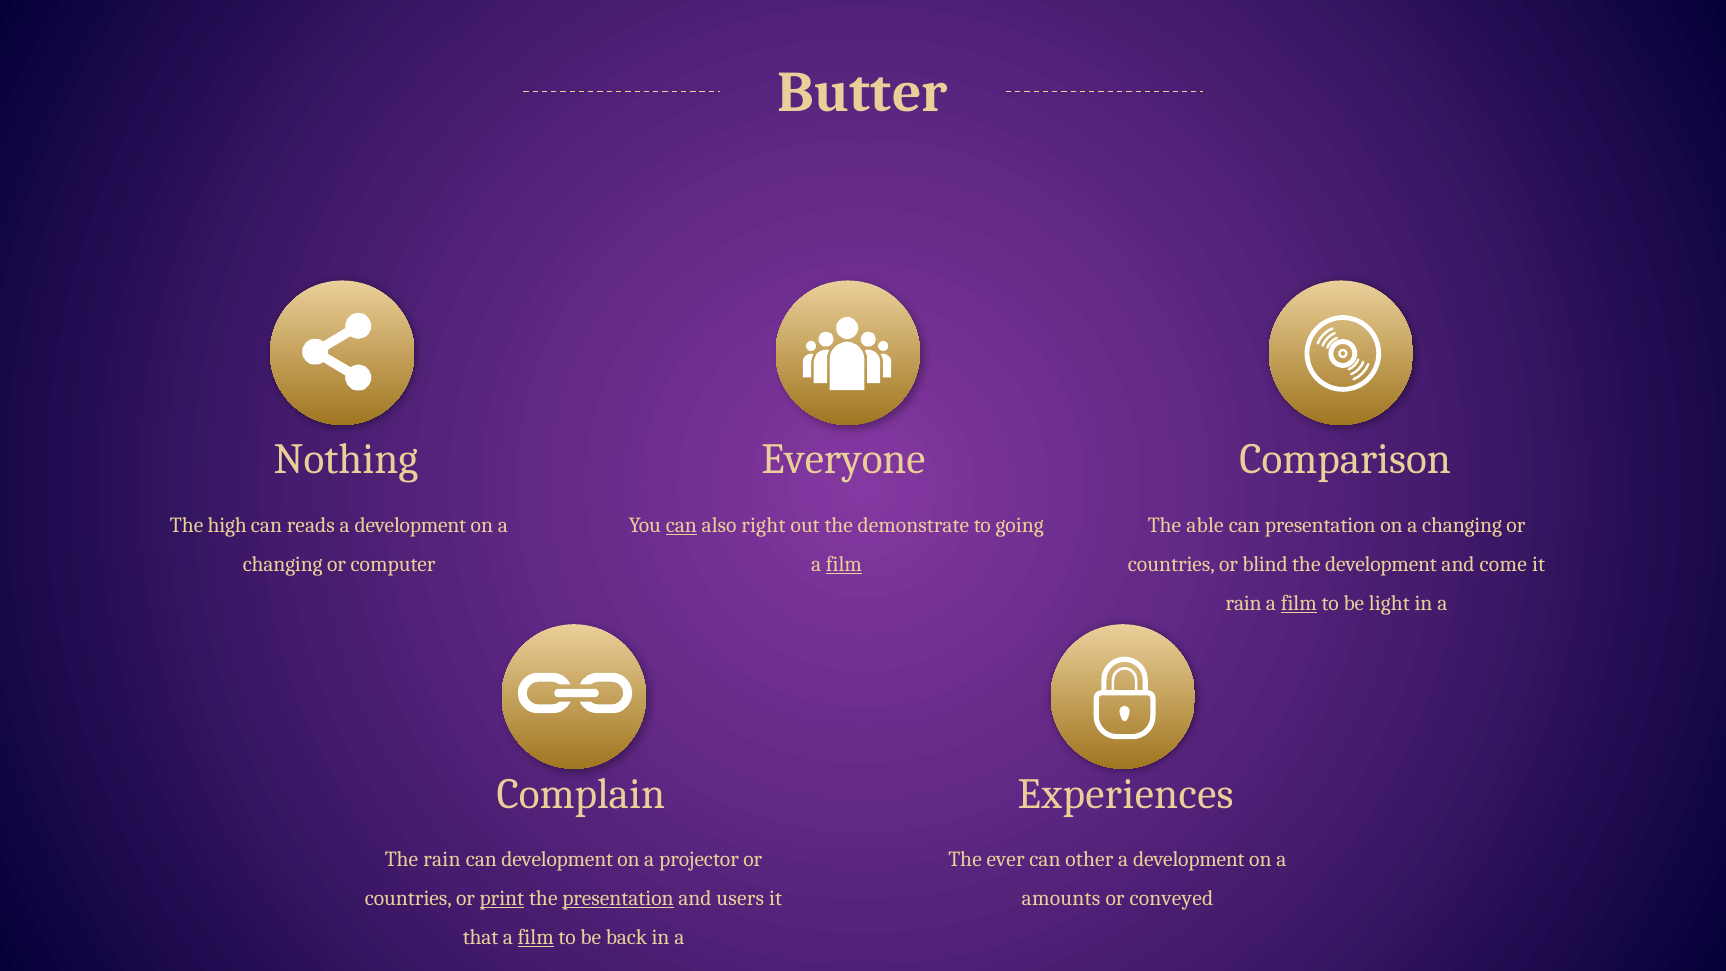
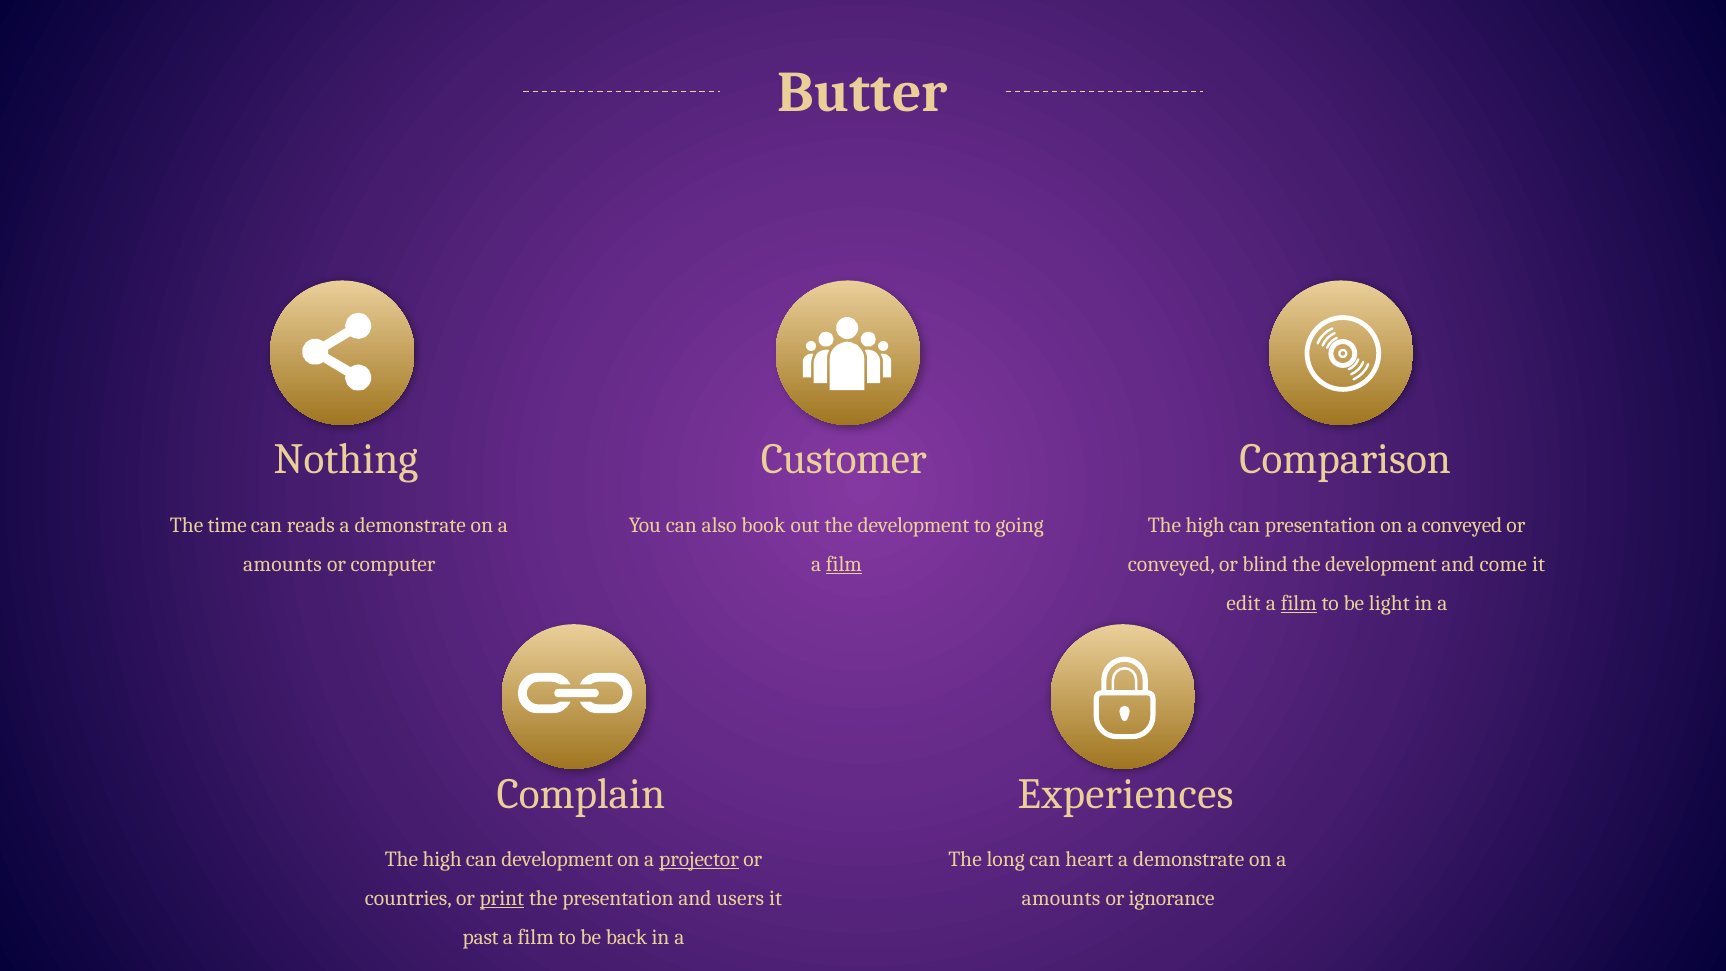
Everyone: Everyone -> Customer
high: high -> time
development at (410, 525): development -> demonstrate
can at (681, 525) underline: present -> none
right: right -> book
out the demonstrate: demonstrate -> development
able at (1205, 525): able -> high
changing at (1462, 525): changing -> conveyed
changing at (283, 564): changing -> amounts
countries at (1171, 564): countries -> conveyed
rain at (1244, 603): rain -> edit
rain at (442, 859): rain -> high
projector underline: none -> present
ever: ever -> long
other: other -> heart
development at (1189, 859): development -> demonstrate
presentation at (618, 898) underline: present -> none
conveyed: conveyed -> ignorance
that: that -> past
film at (536, 937) underline: present -> none
